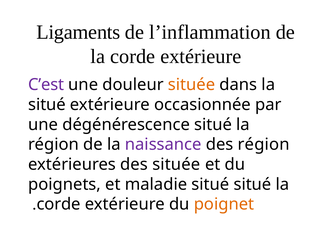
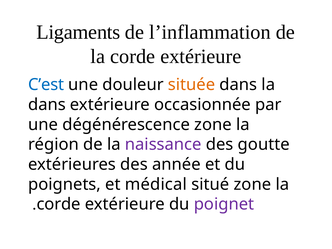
C’est colour: purple -> blue
situé at (47, 105): situé -> dans
dégénérescence situé: situé -> zone
des région: région -> goutte
des située: située -> année
maladie: maladie -> médical
situé situé: situé -> zone
poignet colour: orange -> purple
